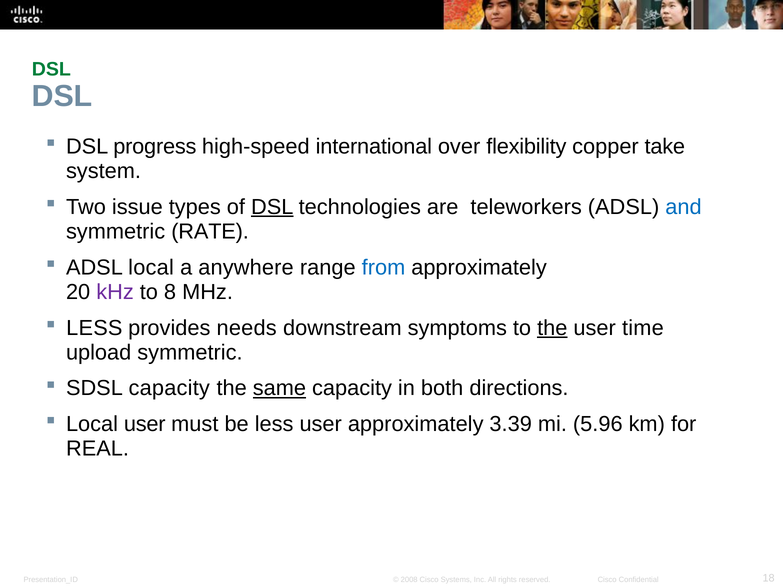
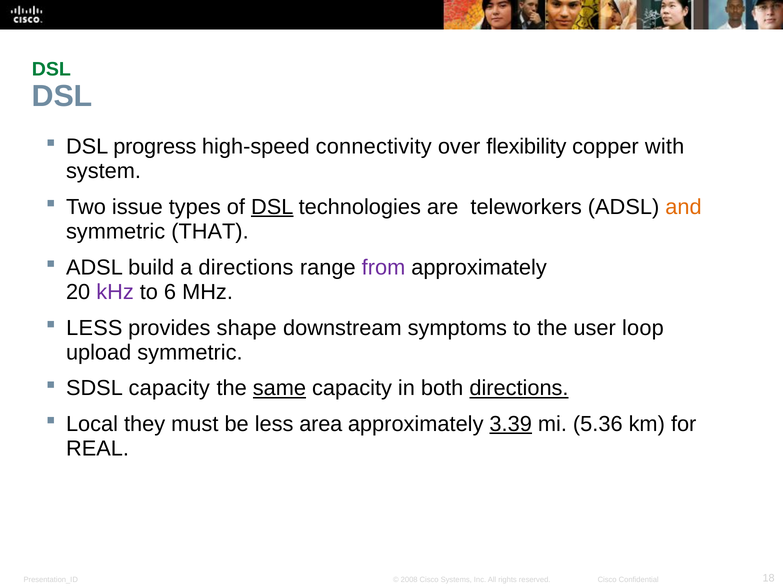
international: international -> connectivity
take: take -> with
and colour: blue -> orange
RATE: RATE -> THAT
ADSL local: local -> build
a anywhere: anywhere -> directions
from colour: blue -> purple
8: 8 -> 6
needs: needs -> shape
the at (552, 328) underline: present -> none
time: time -> loop
directions at (519, 388) underline: none -> present
Local user: user -> they
less user: user -> area
3.39 underline: none -> present
5.96: 5.96 -> 5.36
